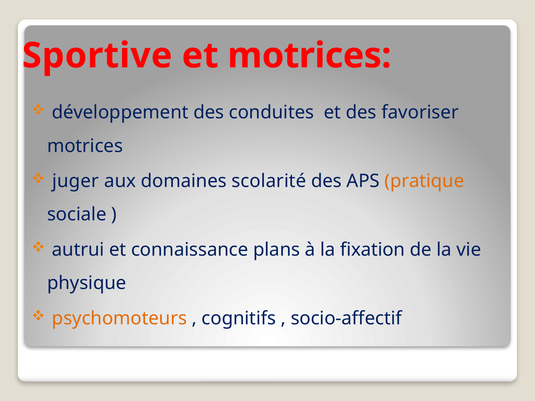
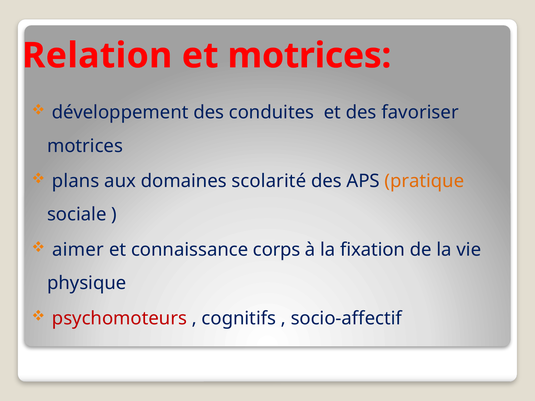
Sportive: Sportive -> Relation
juger: juger -> plans
autrui: autrui -> aimer
plans: plans -> corps
psychomoteurs colour: orange -> red
